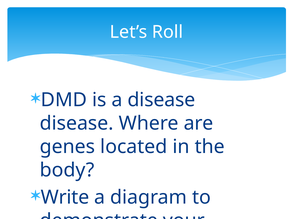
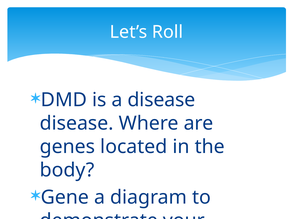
Write: Write -> Gene
